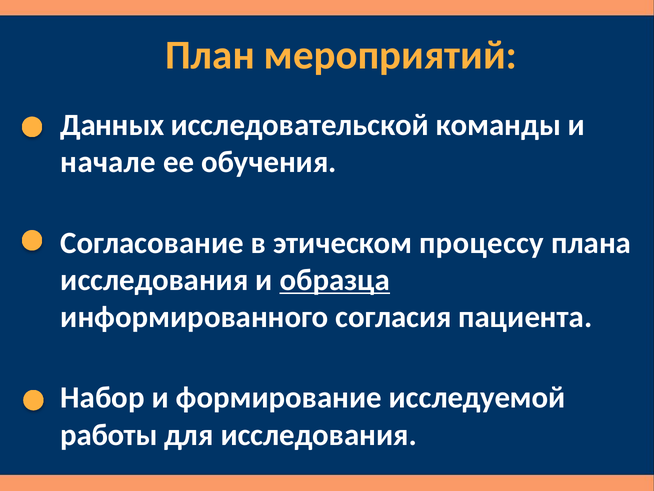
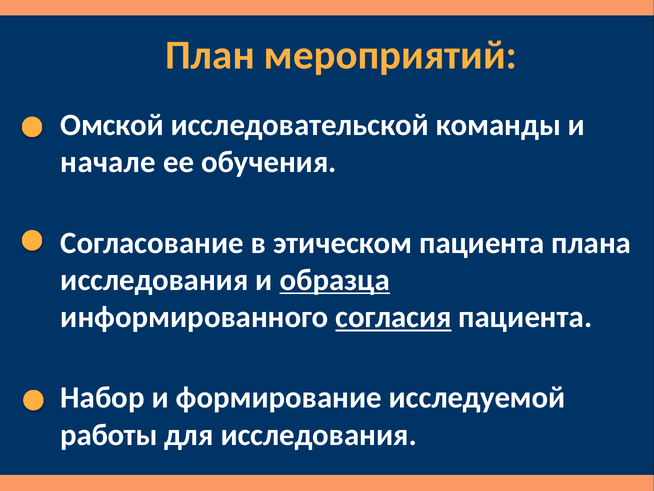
Данных: Данных -> Омской
этическом процессу: процессу -> пациента
согласия underline: none -> present
